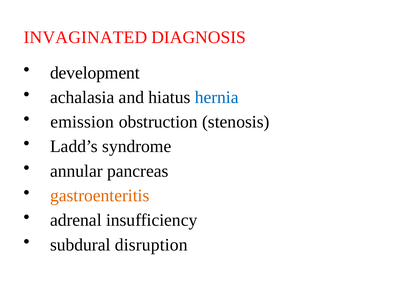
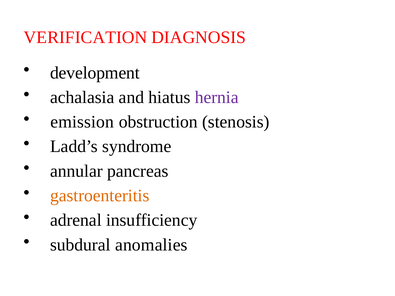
INVAGINATED: INVAGINATED -> VERIFICATION
hernia colour: blue -> purple
disruption: disruption -> anomalies
